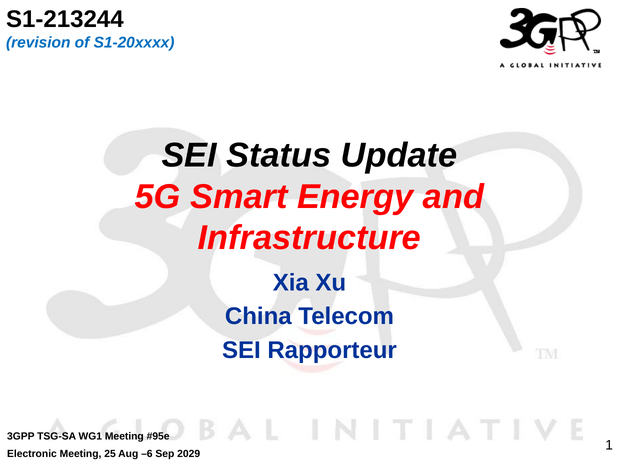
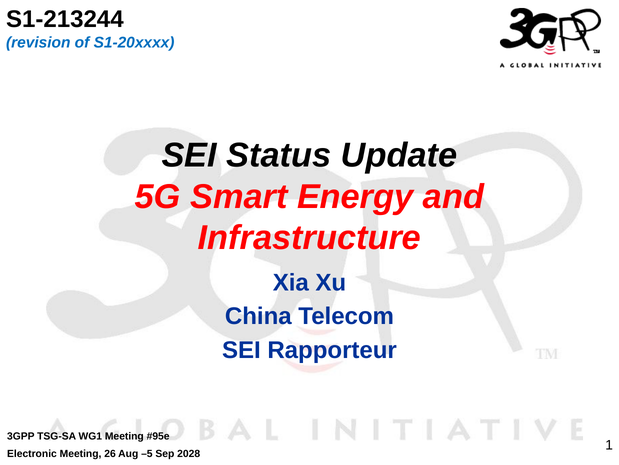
25: 25 -> 26
–6: –6 -> –5
2029: 2029 -> 2028
